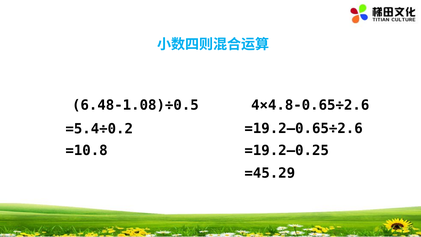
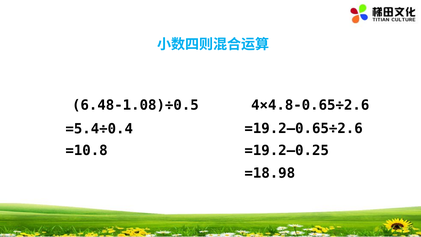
=5.4÷0.2: =5.4÷0.2 -> =5.4÷0.4
=45.29: =45.29 -> =18.98
